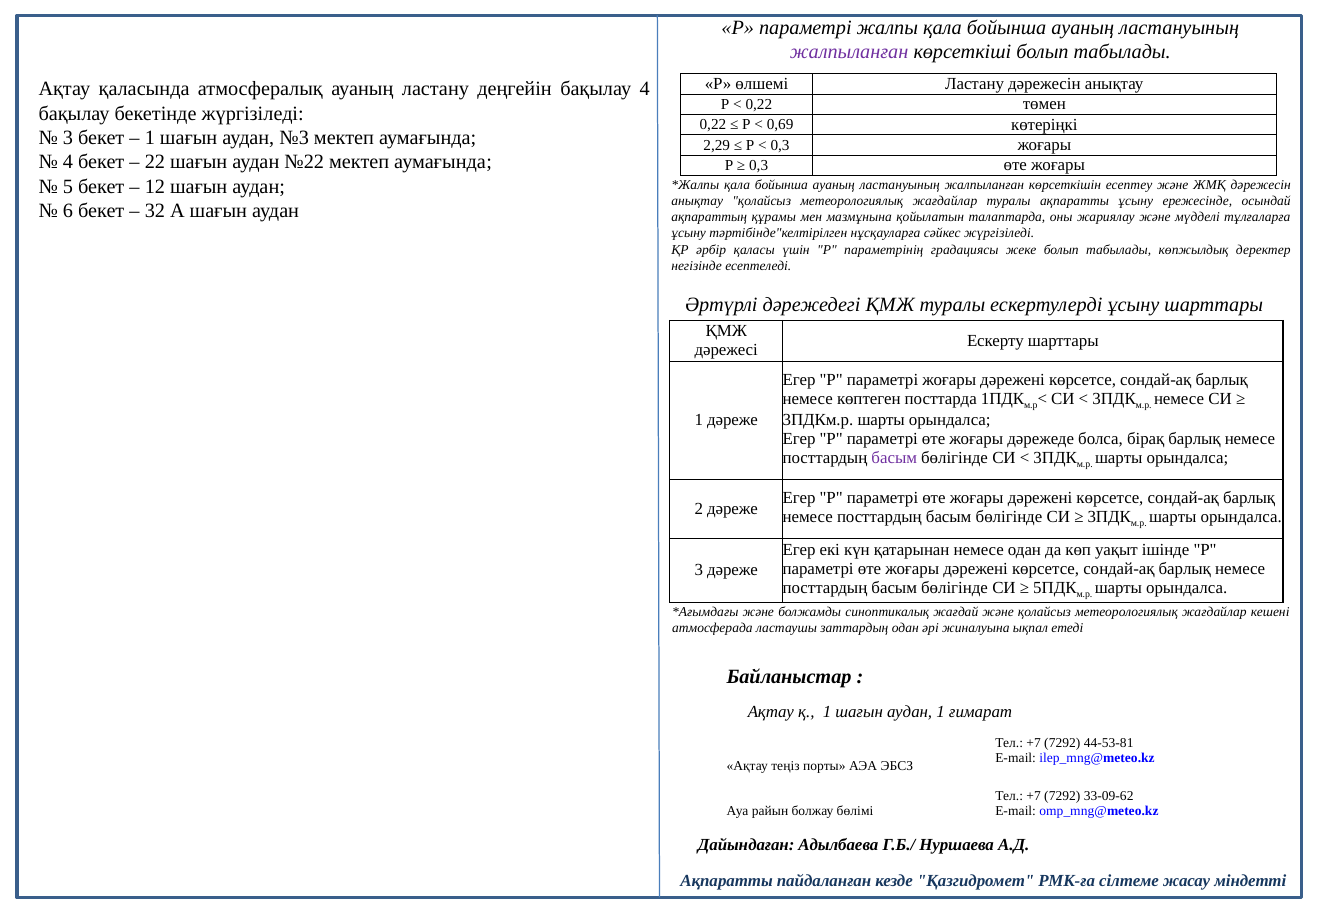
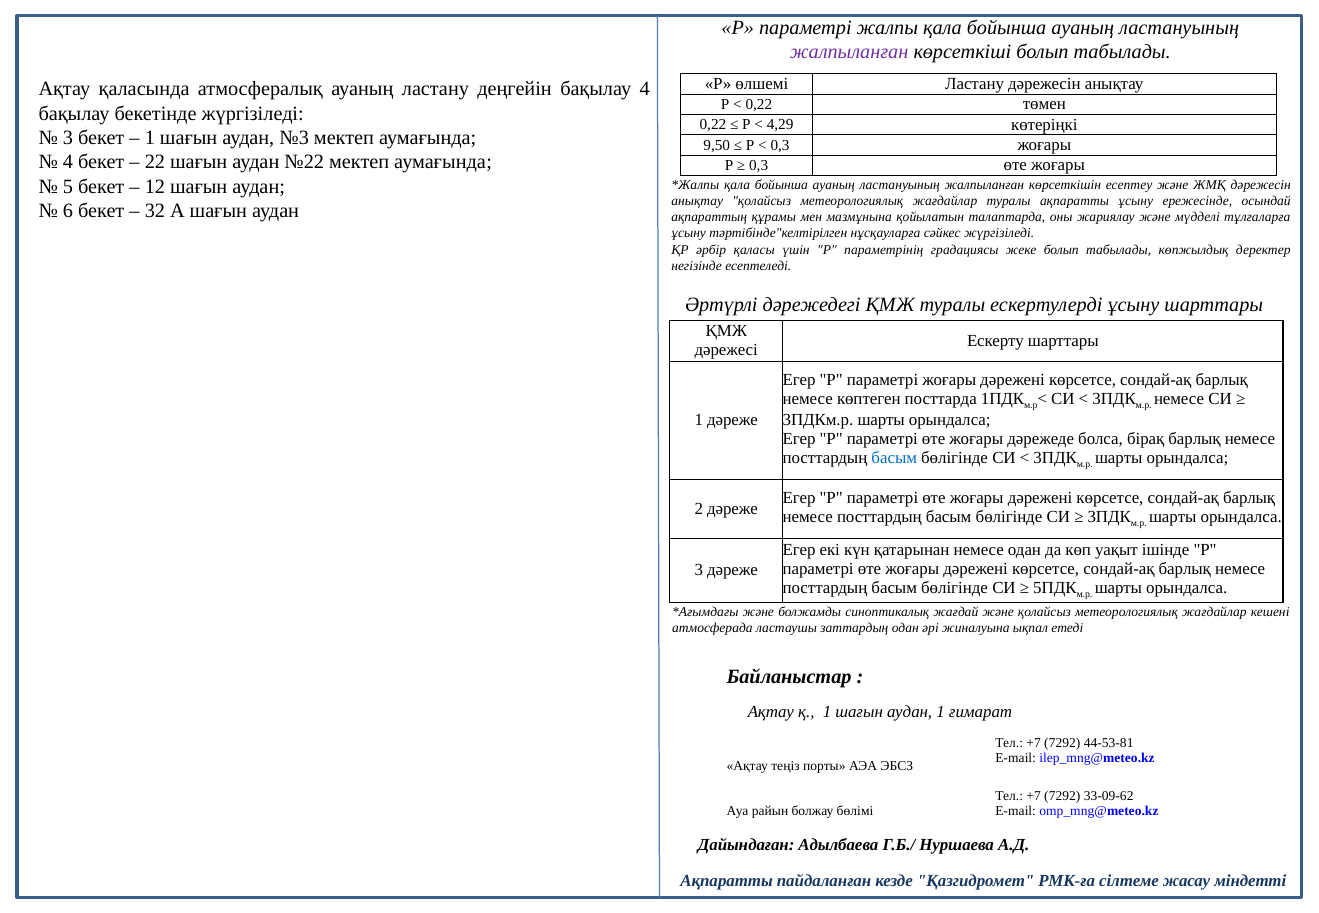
0,69: 0,69 -> 4,29
2,29: 2,29 -> 9,50
басым at (894, 458) colour: purple -> blue
